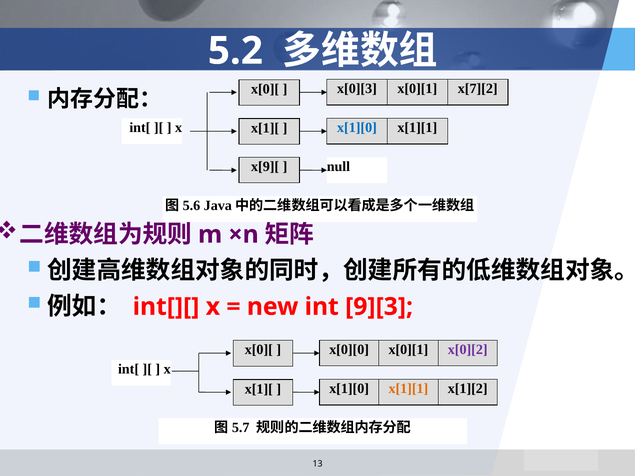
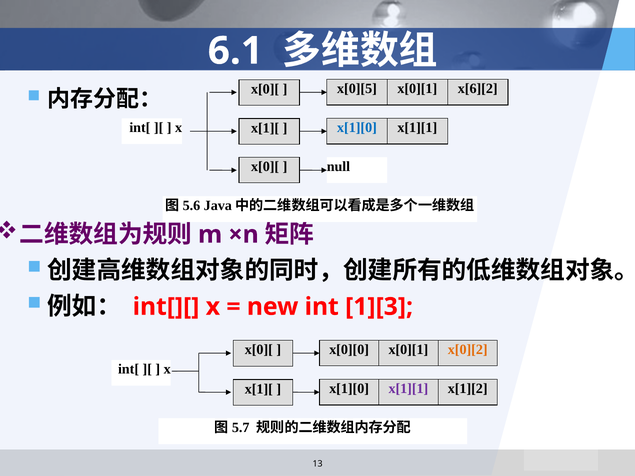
5.2: 5.2 -> 6.1
x[0][3: x[0][3 -> x[0][5
x[7][2: x[7][2 -> x[6][2
x[9][ at (265, 167): x[9][ -> x[0][
9][3: 9][3 -> 1][3
x[0][2 colour: purple -> orange
x[1][1 at (408, 389) colour: orange -> purple
